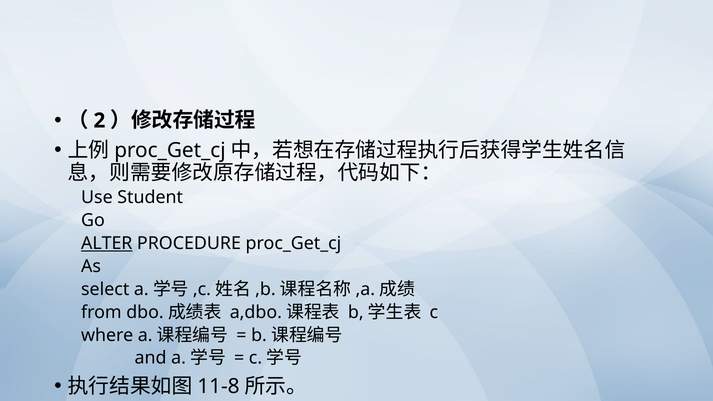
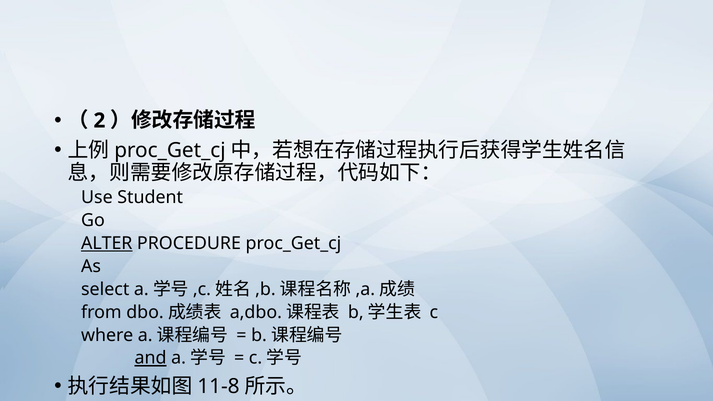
and underline: none -> present
